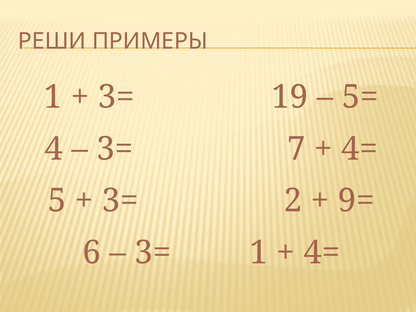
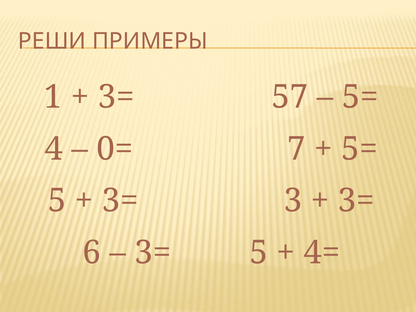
19: 19 -> 57
3= at (115, 149): 3= -> 0=
4= at (359, 149): 4= -> 5=
2: 2 -> 3
9= at (356, 201): 9= -> 3=
3= 1: 1 -> 5
